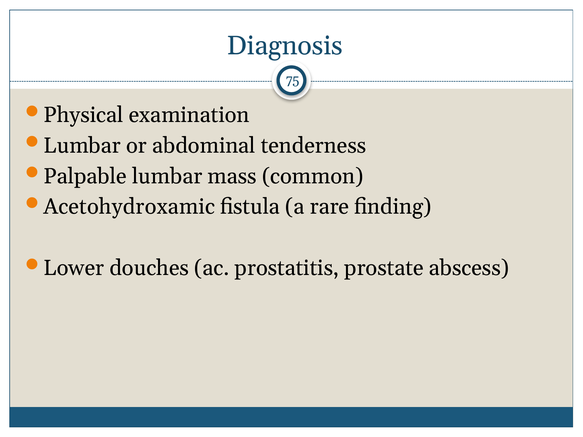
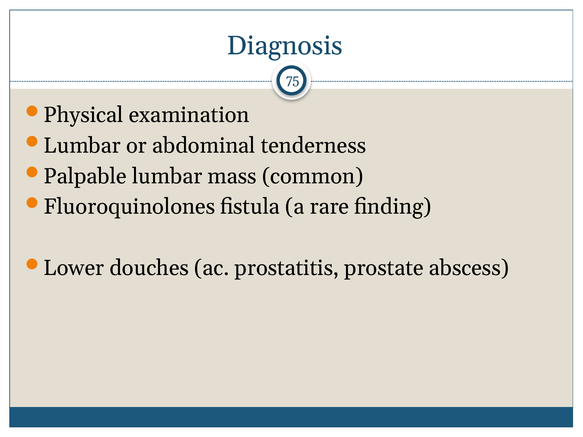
Acetohydroxamic: Acetohydroxamic -> Fluoroquinolones
